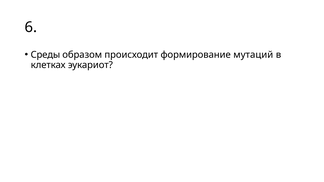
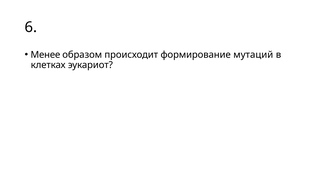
Среды: Среды -> Менее
